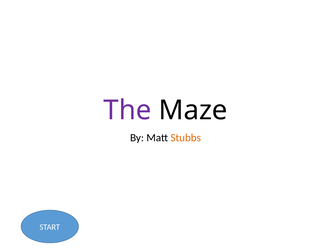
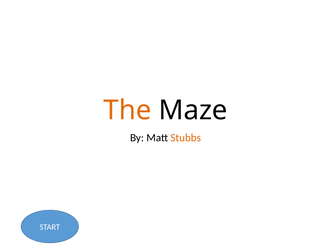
The colour: purple -> orange
